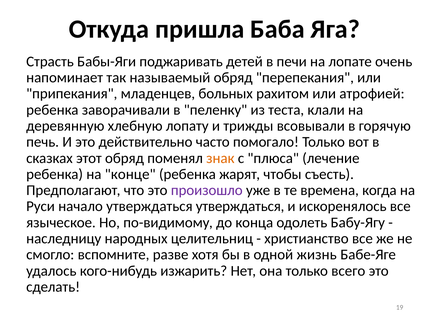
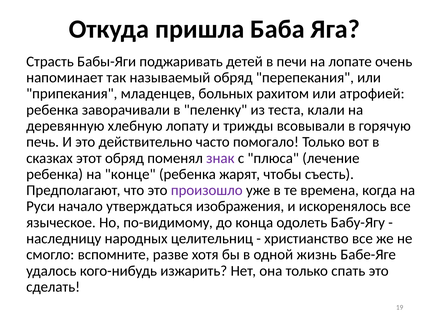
знак colour: orange -> purple
утверждаться утверждаться: утверждаться -> изображения
всего: всего -> спать
